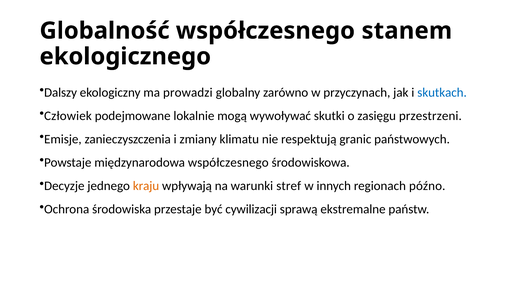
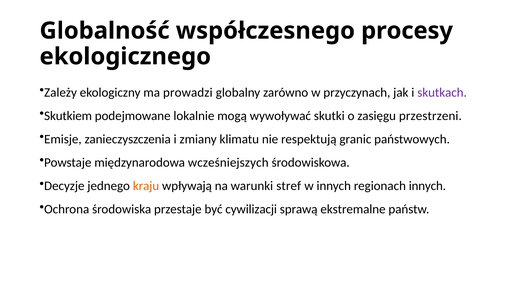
stanem: stanem -> procesy
Dalszy: Dalszy -> Zależy
skutkach colour: blue -> purple
Człowiek: Człowiek -> Skutkiem
międzynarodowa współczesnego: współczesnego -> wcześniejszych
regionach późno: późno -> innych
